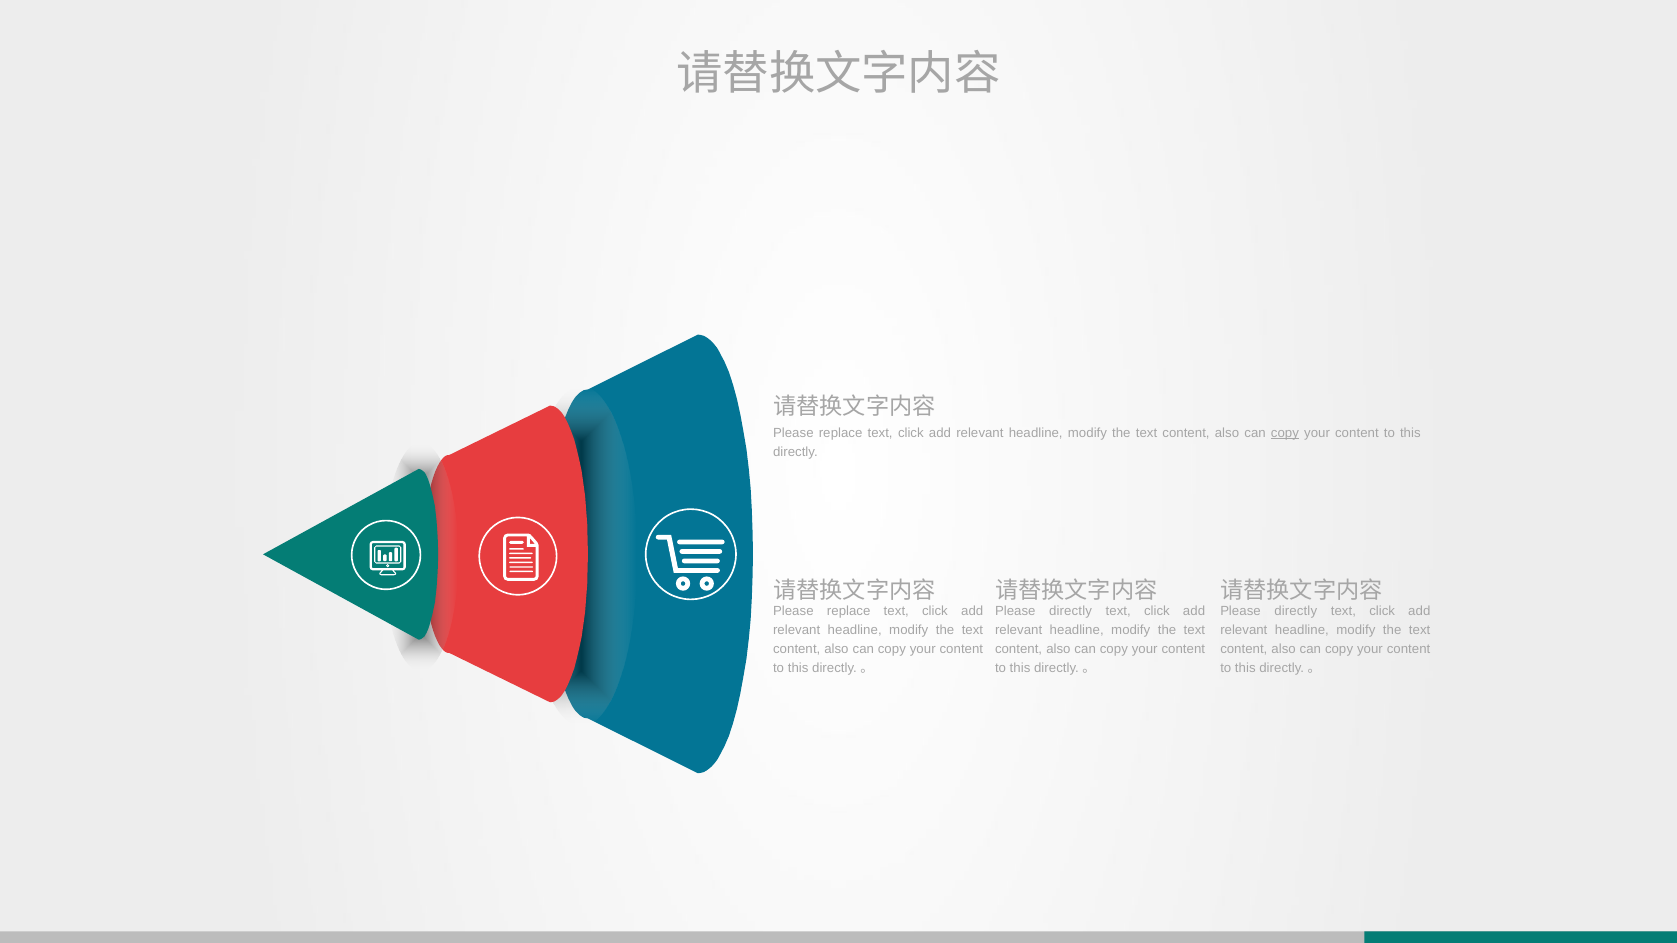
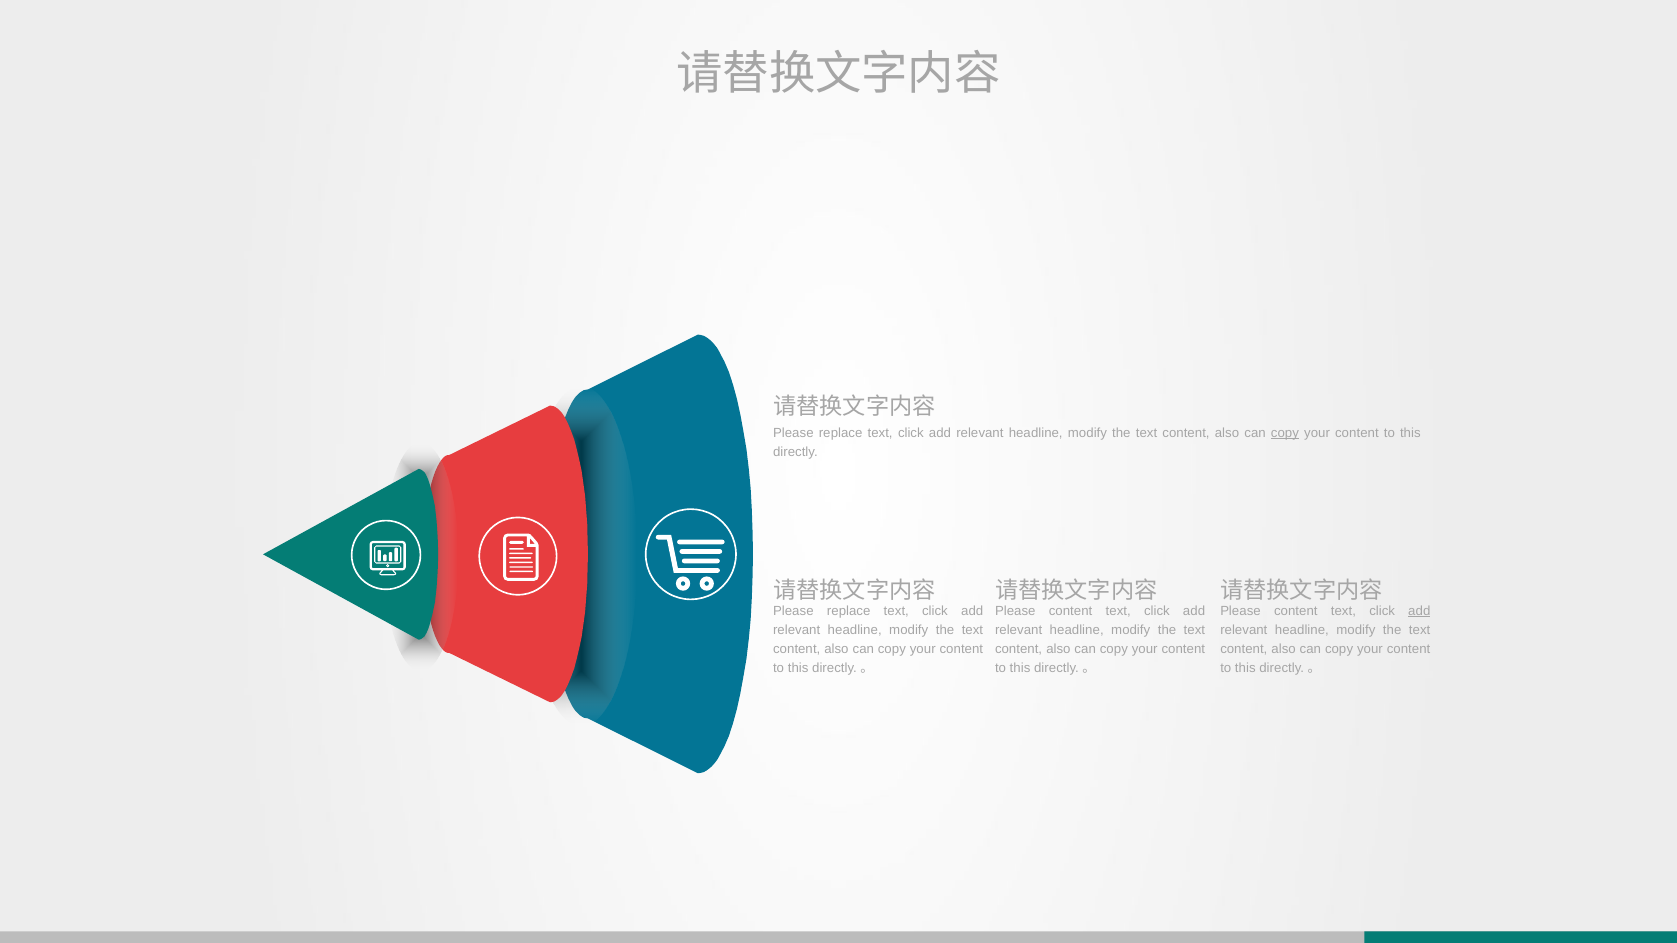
directly at (1071, 611): directly -> content
directly at (1296, 611): directly -> content
add at (1419, 611) underline: none -> present
